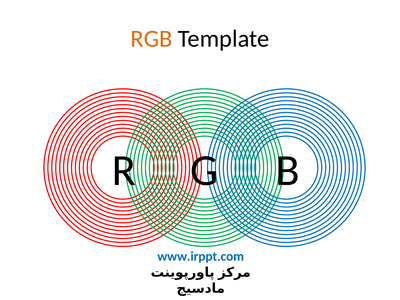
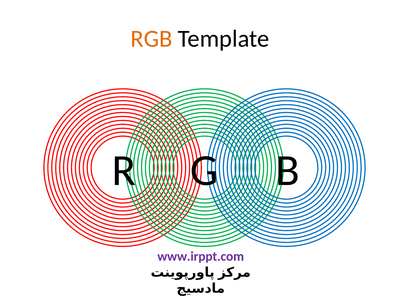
www.irppt.com colour: blue -> purple
